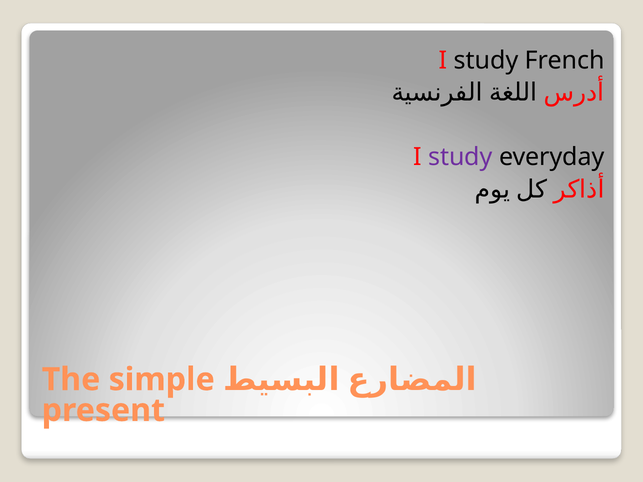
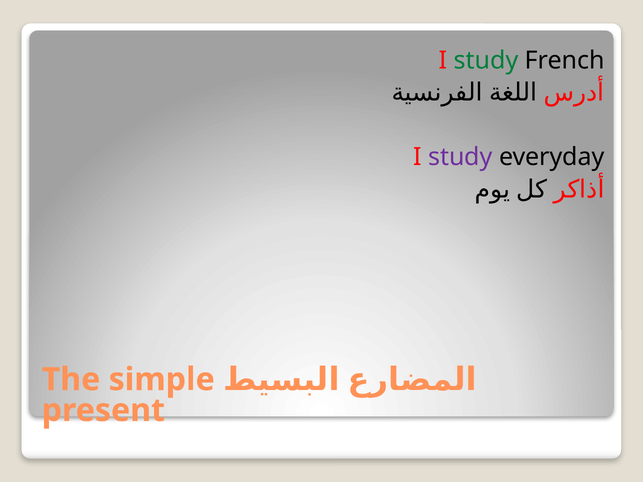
study at (486, 60) colour: black -> green
